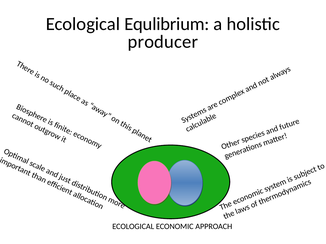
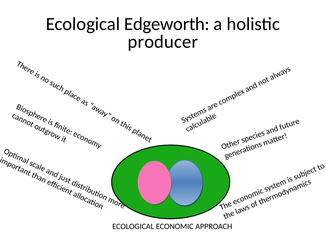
Equlibrium: Equlibrium -> Edgeworth
